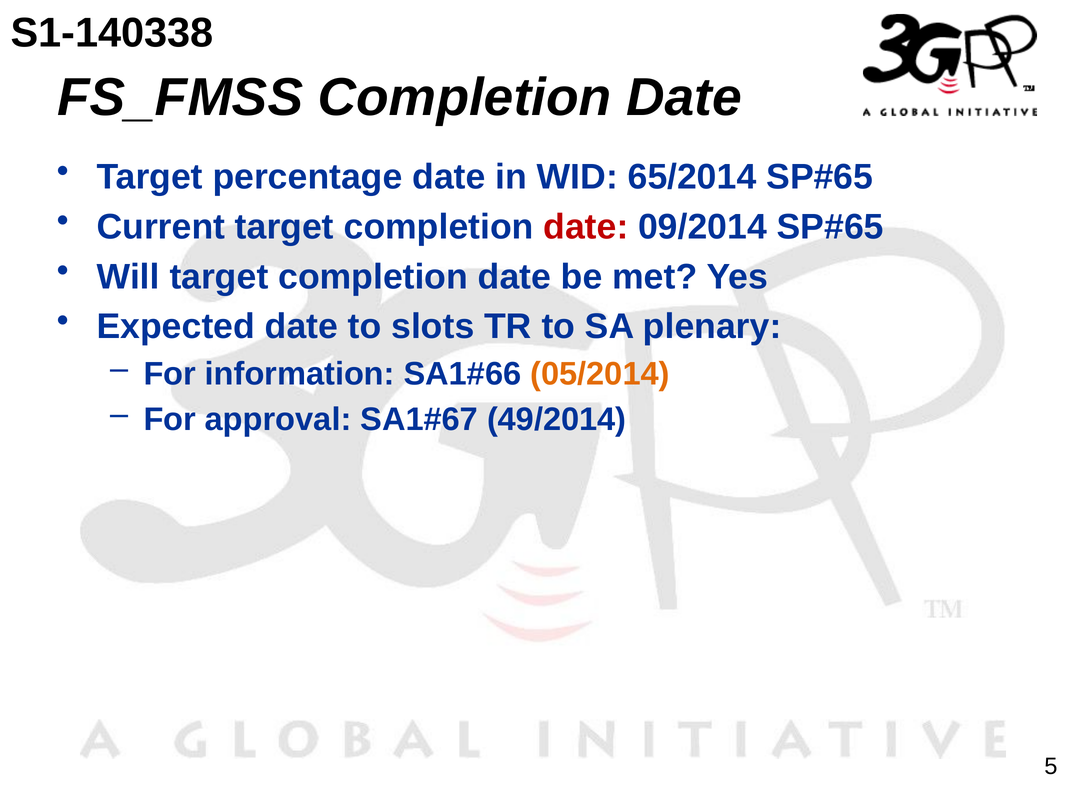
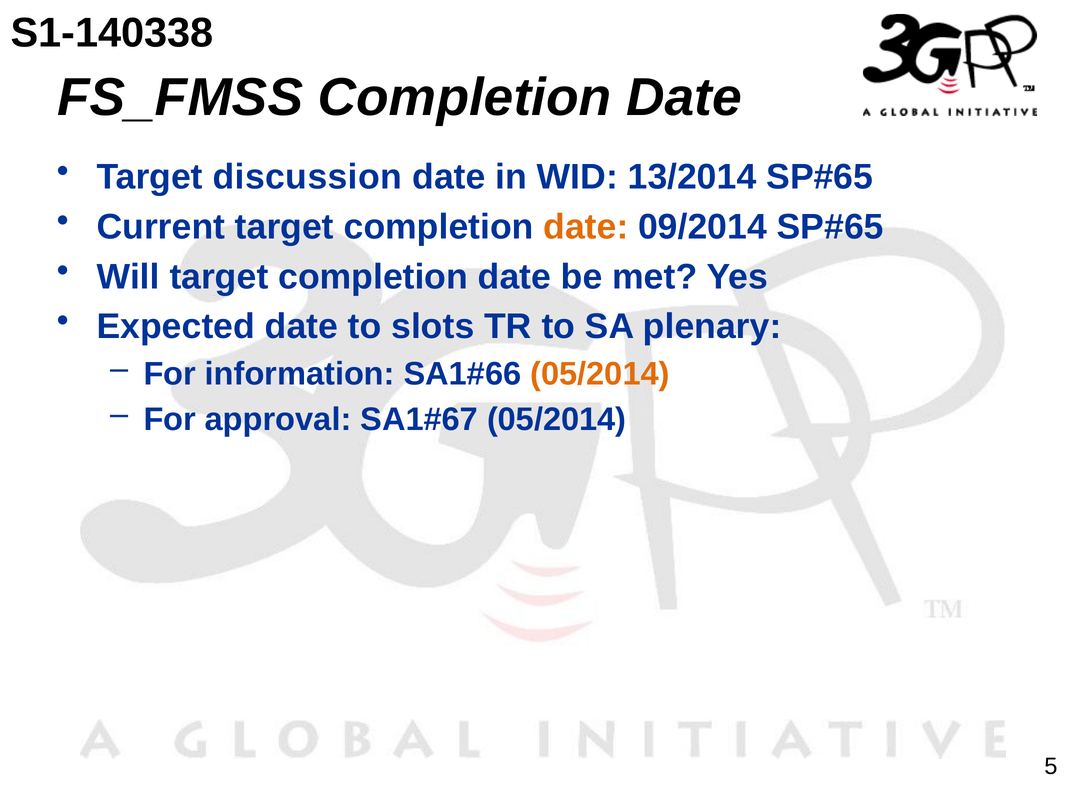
percentage: percentage -> discussion
65/2014: 65/2014 -> 13/2014
date at (586, 227) colour: red -> orange
49/2014 at (557, 420): 49/2014 -> 05/2014
